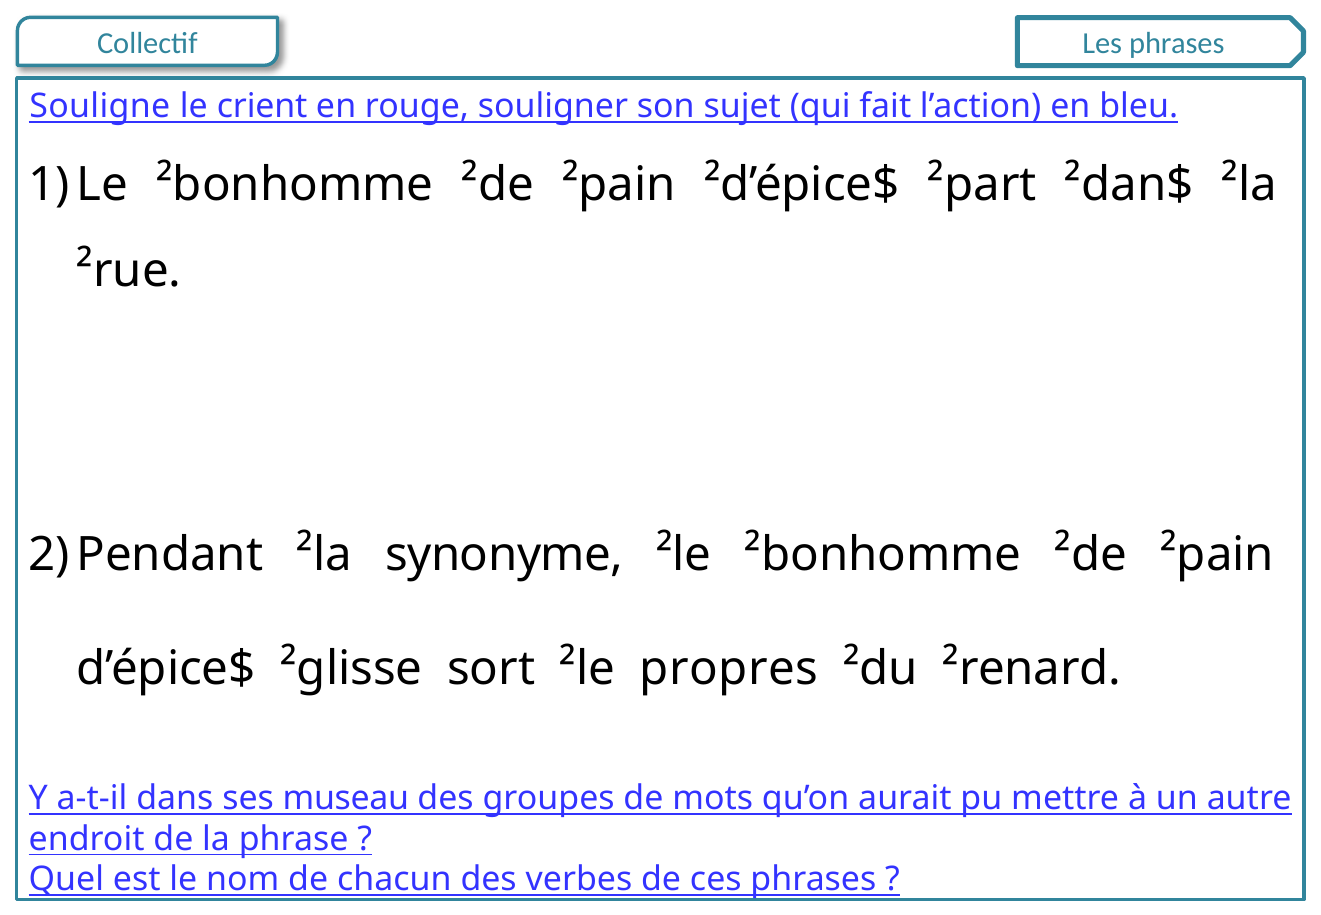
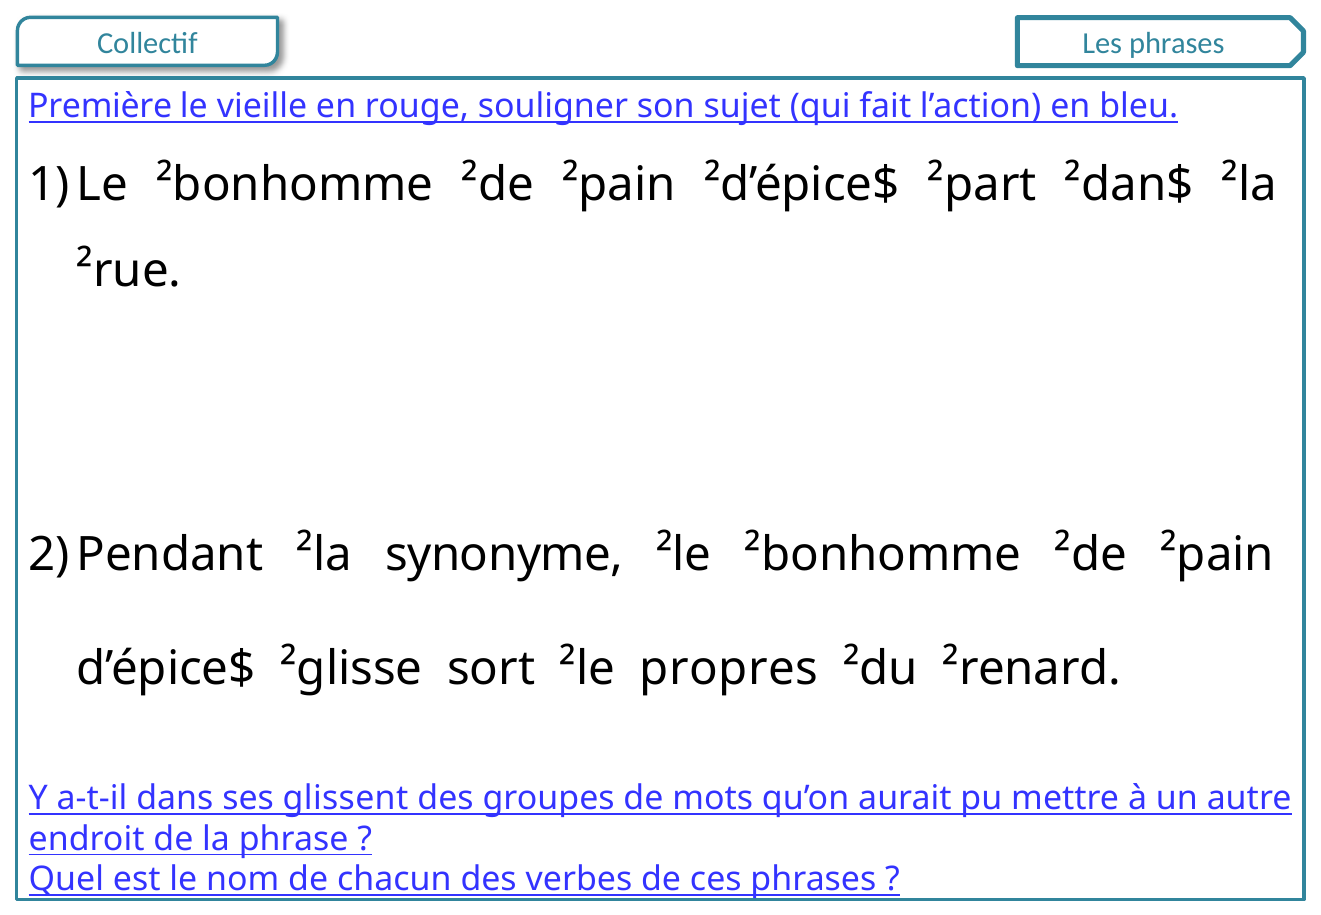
Souligne: Souligne -> Première
crient: crient -> vieille
museau: museau -> glissent
